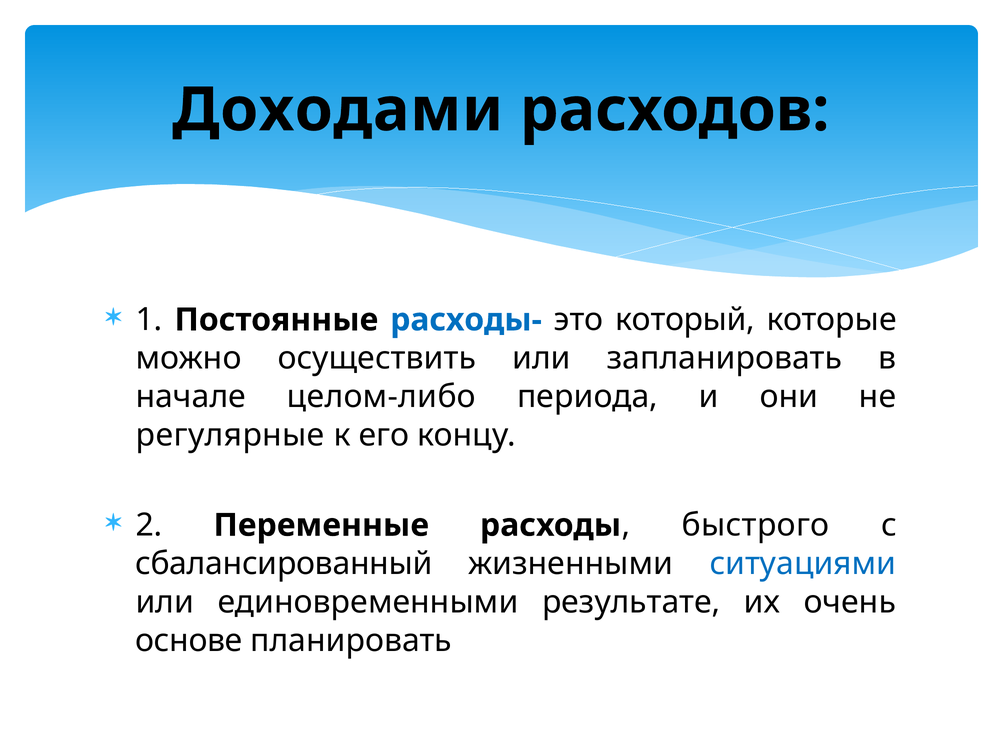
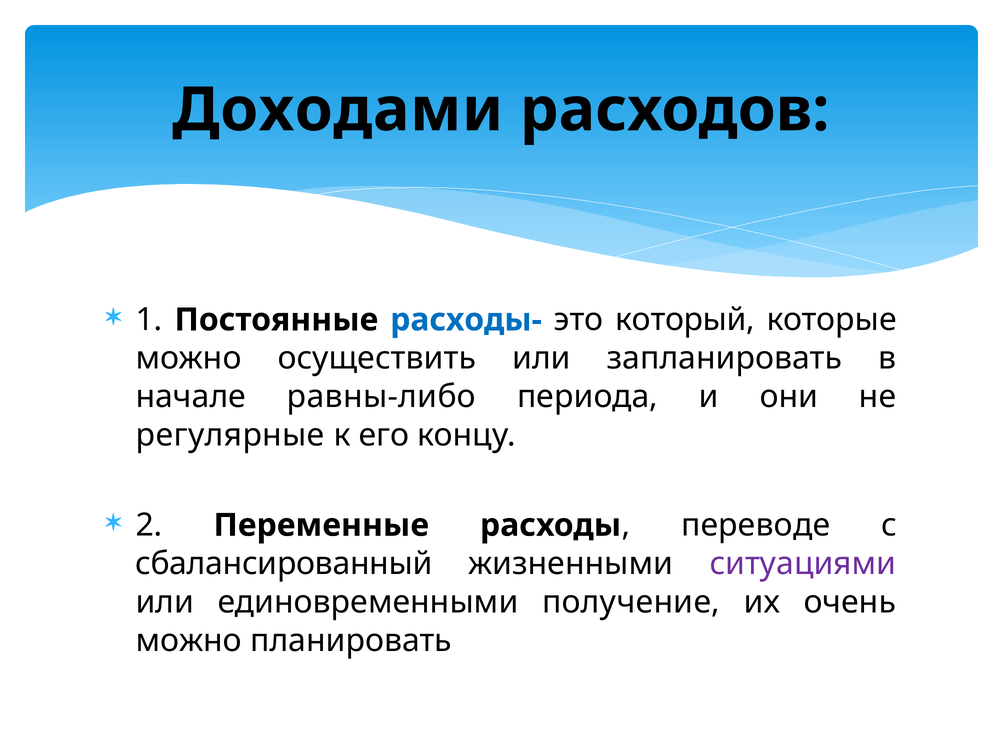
целом-либо: целом-либо -> равны-либо
быстрого: быстрого -> переводе
ситуациями colour: blue -> purple
результате: результате -> получение
основе at (189, 640): основе -> можно
